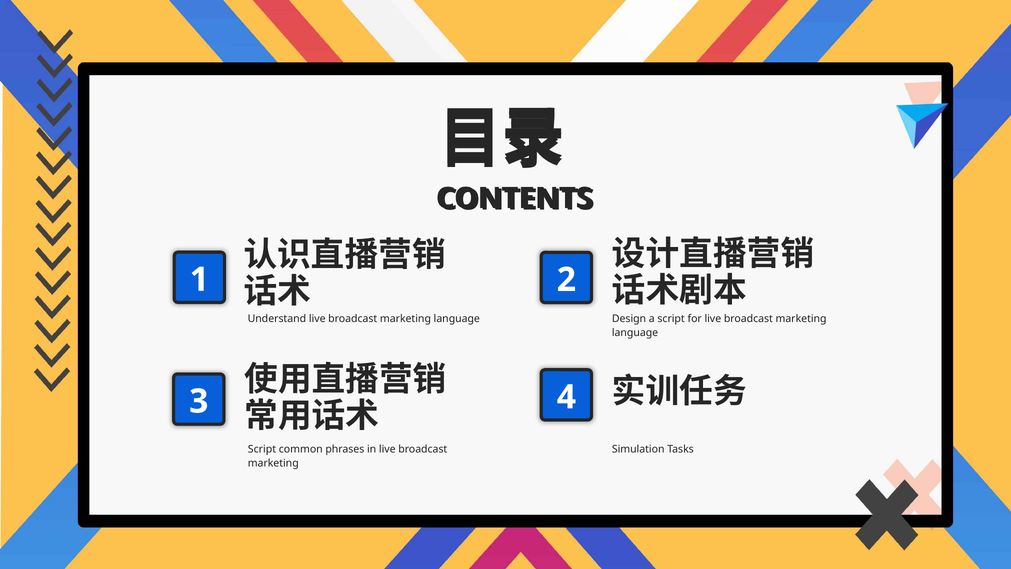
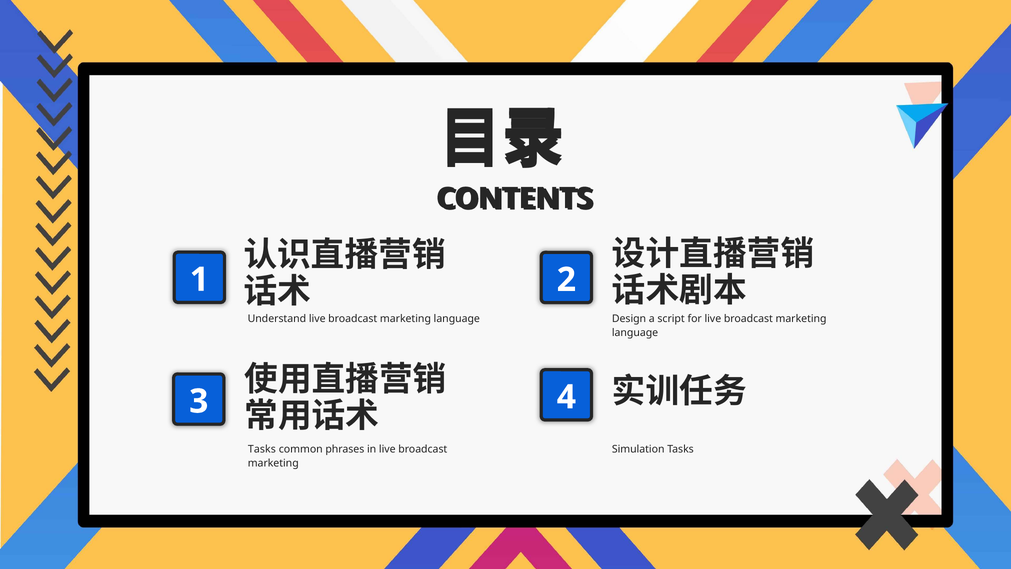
Script at (262, 449): Script -> Tasks
